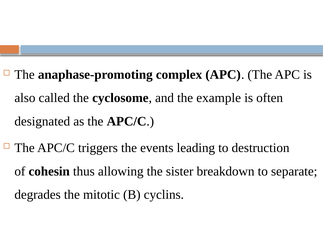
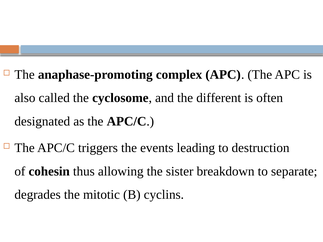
example: example -> different
